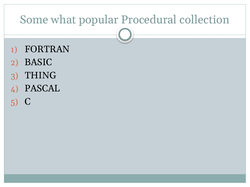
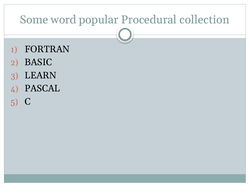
what: what -> word
THING: THING -> LEARN
